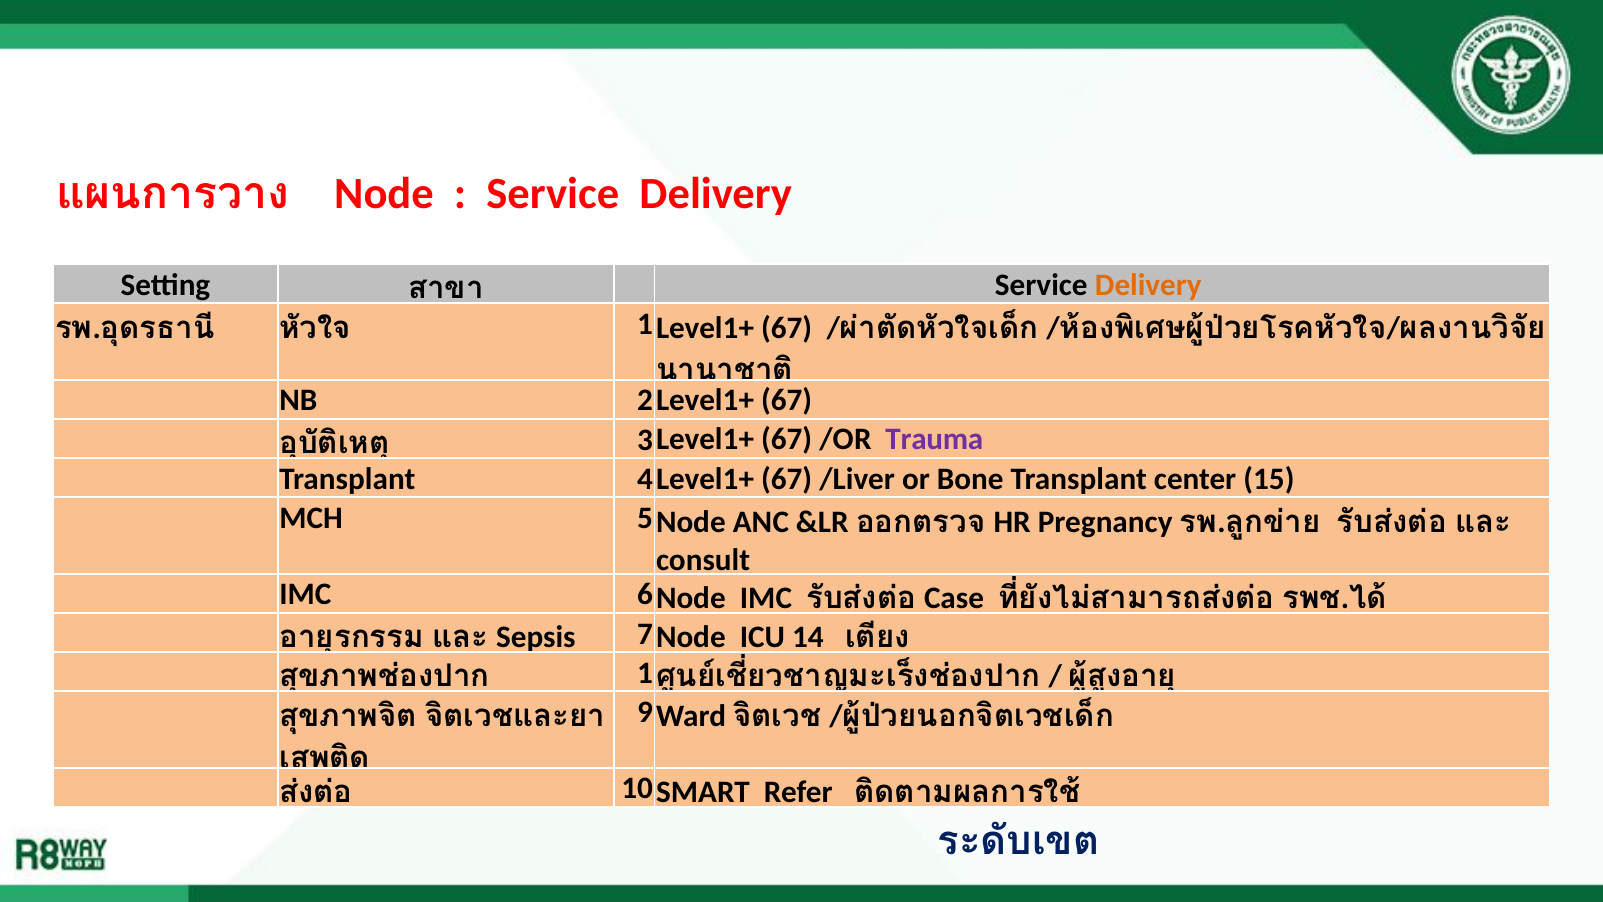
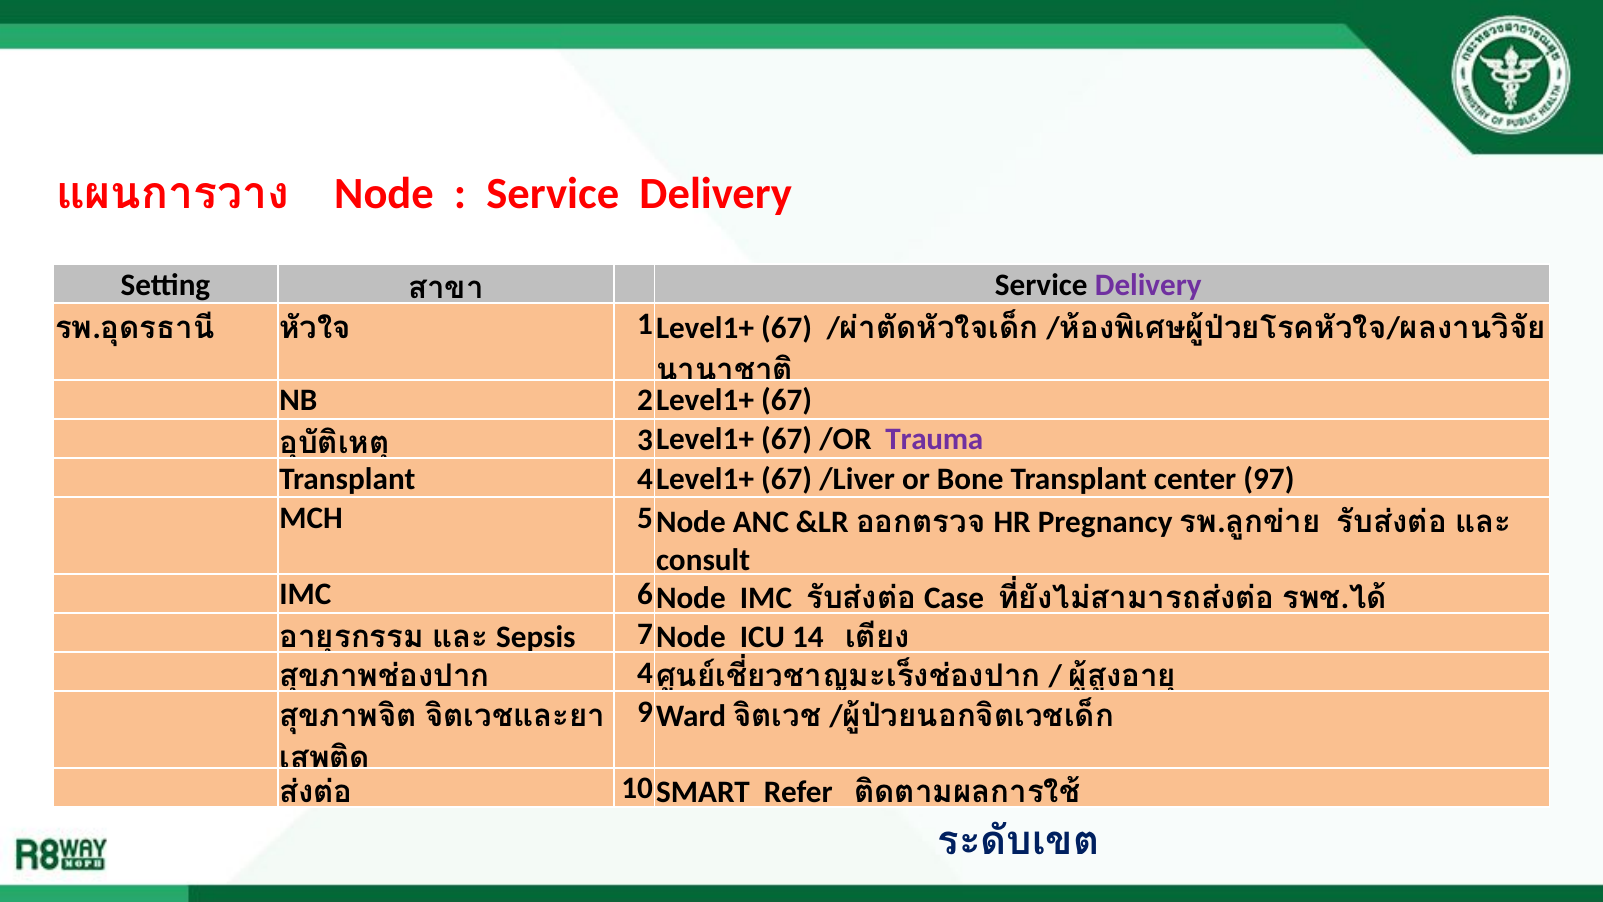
Delivery at (1148, 285) colour: orange -> purple
15: 15 -> 97
1: 1 -> 4
